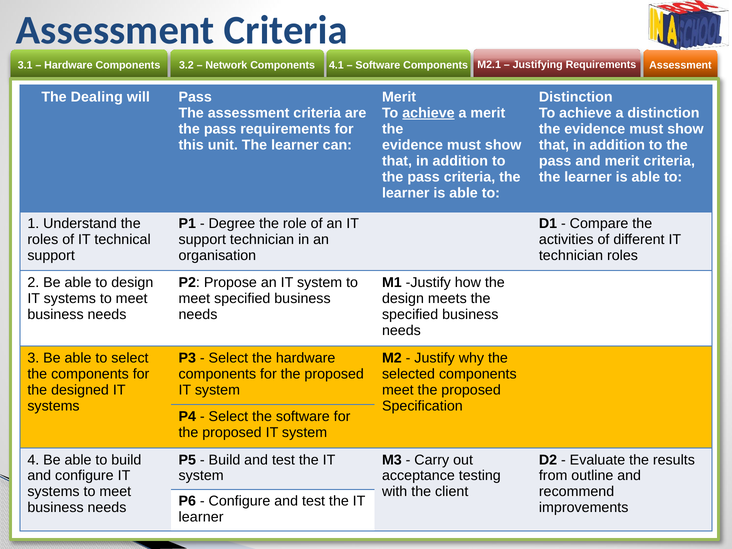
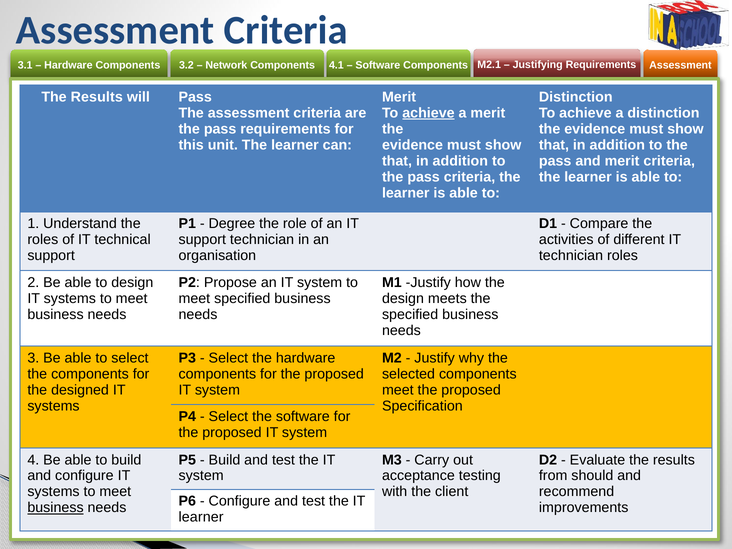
Dealing at (97, 97): Dealing -> Results
outline: outline -> should
business at (56, 508) underline: none -> present
